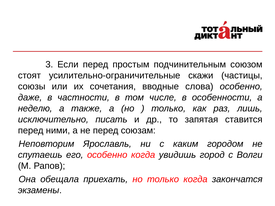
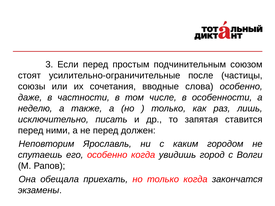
скажи: скажи -> после
союзам: союзам -> должен
